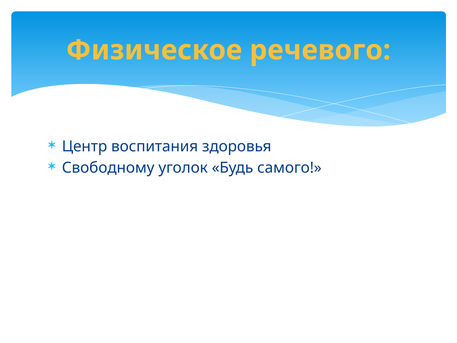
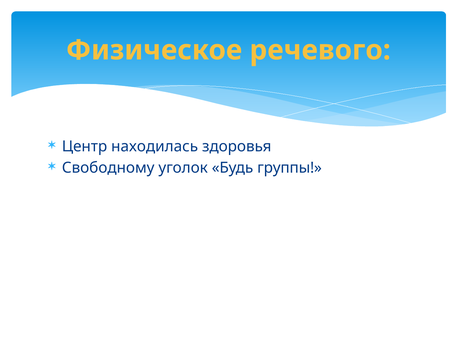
воспитания: воспитания -> находилась
самого: самого -> группы
